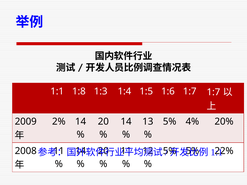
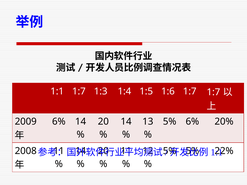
1:1 1:8: 1:8 -> 1:7
2% at (59, 122): 2% -> 6%
5% 4%: 4% -> 6%
